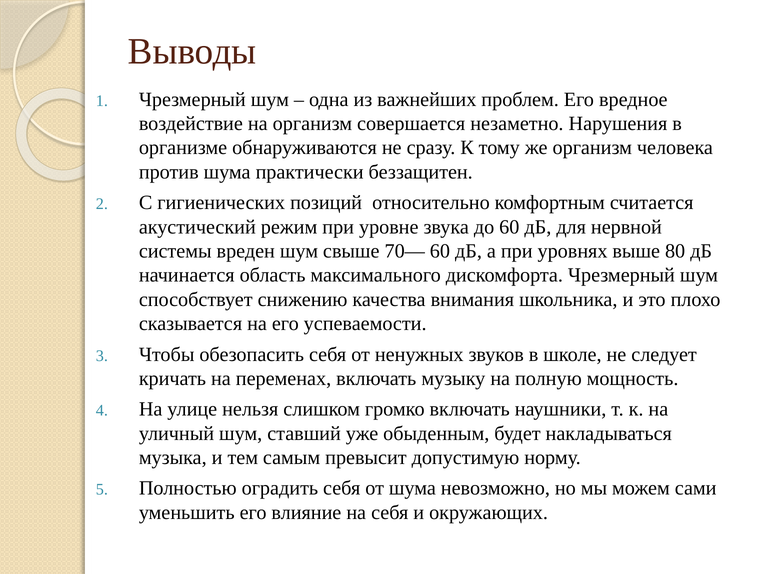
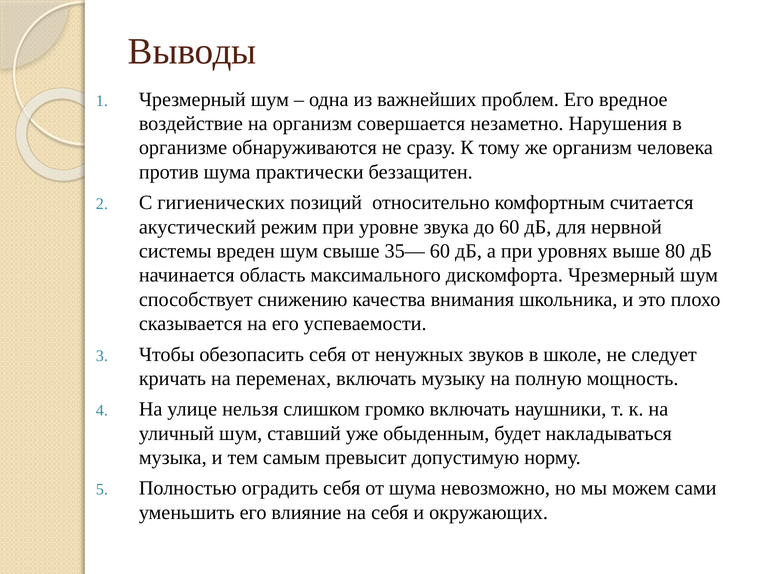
70—: 70— -> 35—
